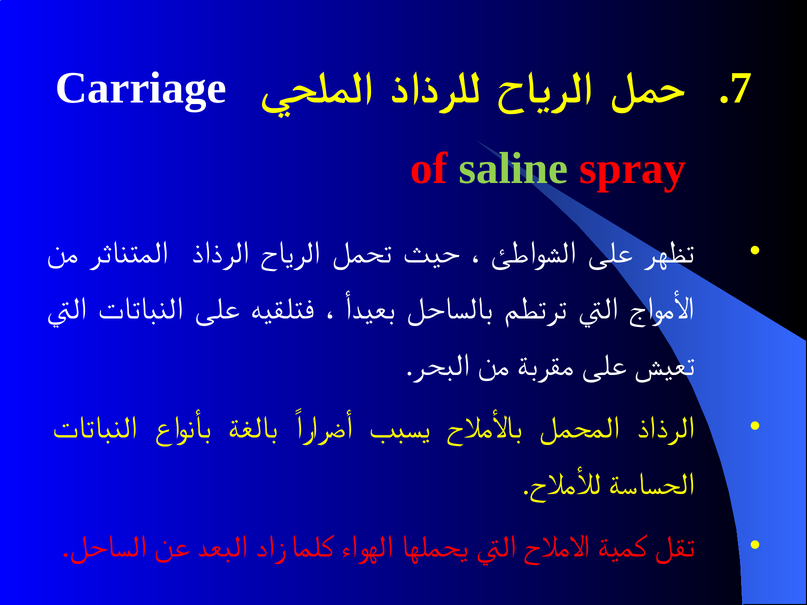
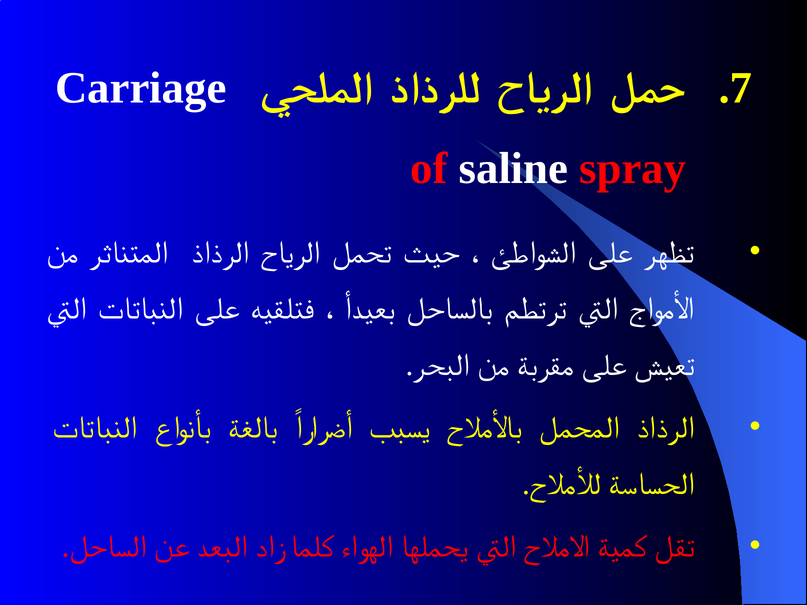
saline colour: light green -> white
